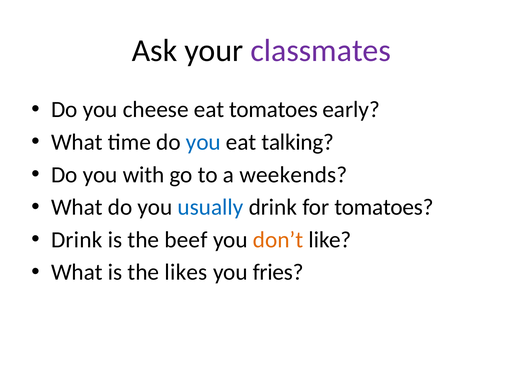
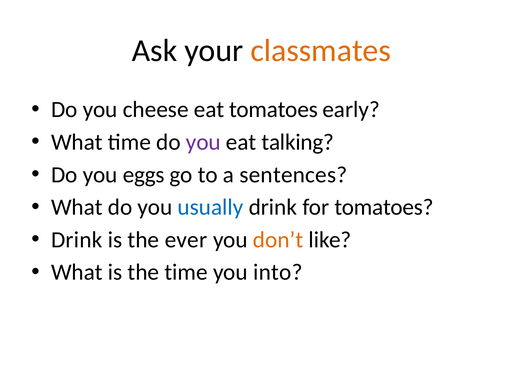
classmates colour: purple -> orange
you at (203, 142) colour: blue -> purple
with: with -> eggs
weekends: weekends -> sentences
beef: beef -> ever
the likes: likes -> time
fries: fries -> into
